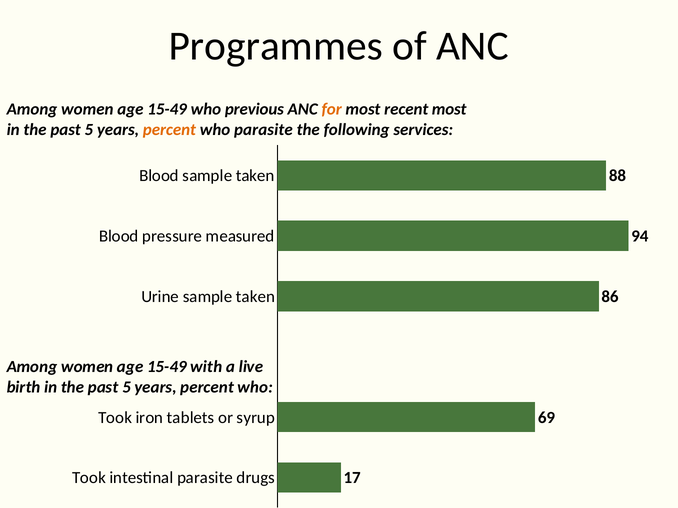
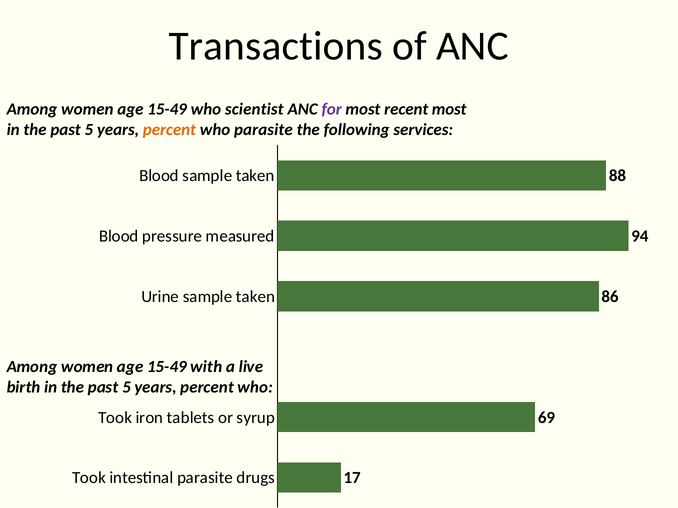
Programmes: Programmes -> Transactions
previous: previous -> scientist
for colour: orange -> purple
